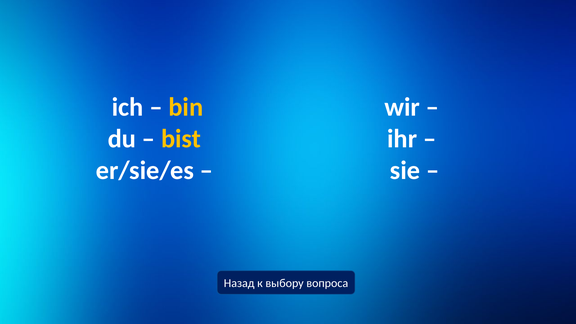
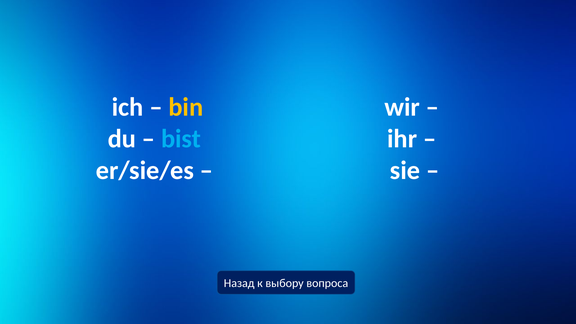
bist colour: yellow -> light blue
